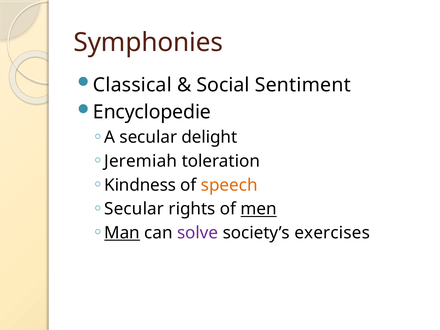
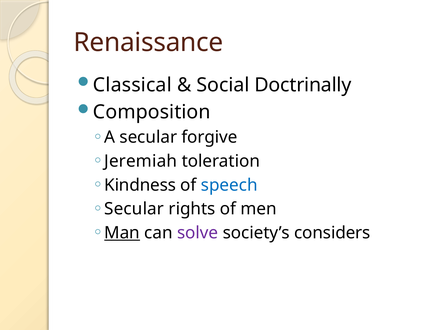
Symphonies: Symphonies -> Renaissance
Sentiment: Sentiment -> Doctrinally
Encyclopedie: Encyclopedie -> Composition
delight: delight -> forgive
speech colour: orange -> blue
men underline: present -> none
exercises: exercises -> considers
